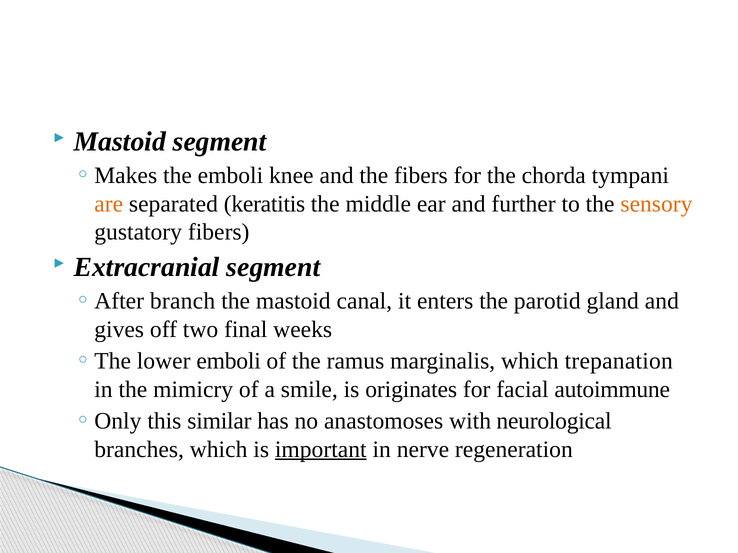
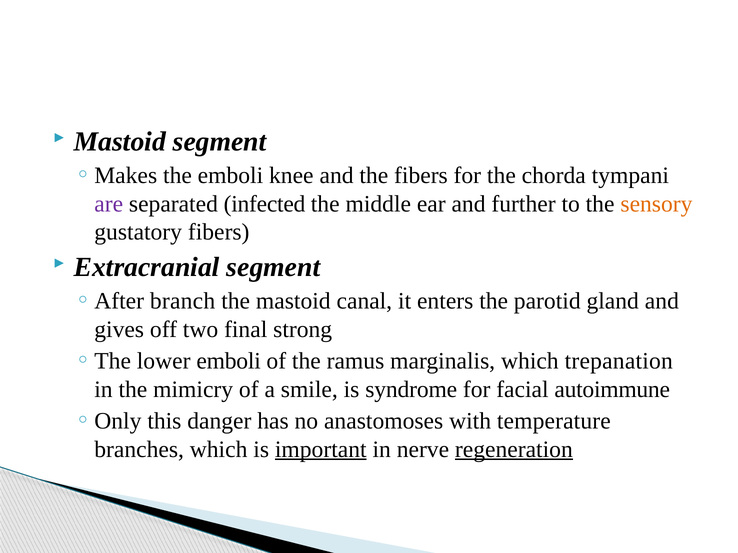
are colour: orange -> purple
keratitis: keratitis -> infected
weeks: weeks -> strong
originates: originates -> syndrome
similar: similar -> danger
neurological: neurological -> temperature
regeneration underline: none -> present
